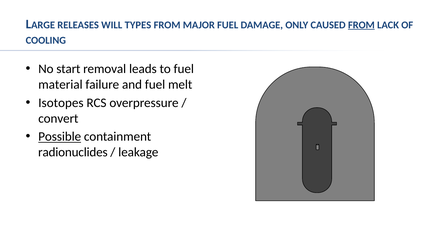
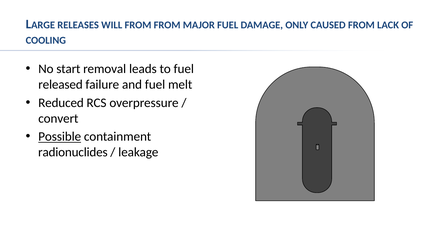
WILL TYPES: TYPES -> FROM
FROM at (361, 25) underline: present -> none
material: material -> released
Isotopes: Isotopes -> Reduced
